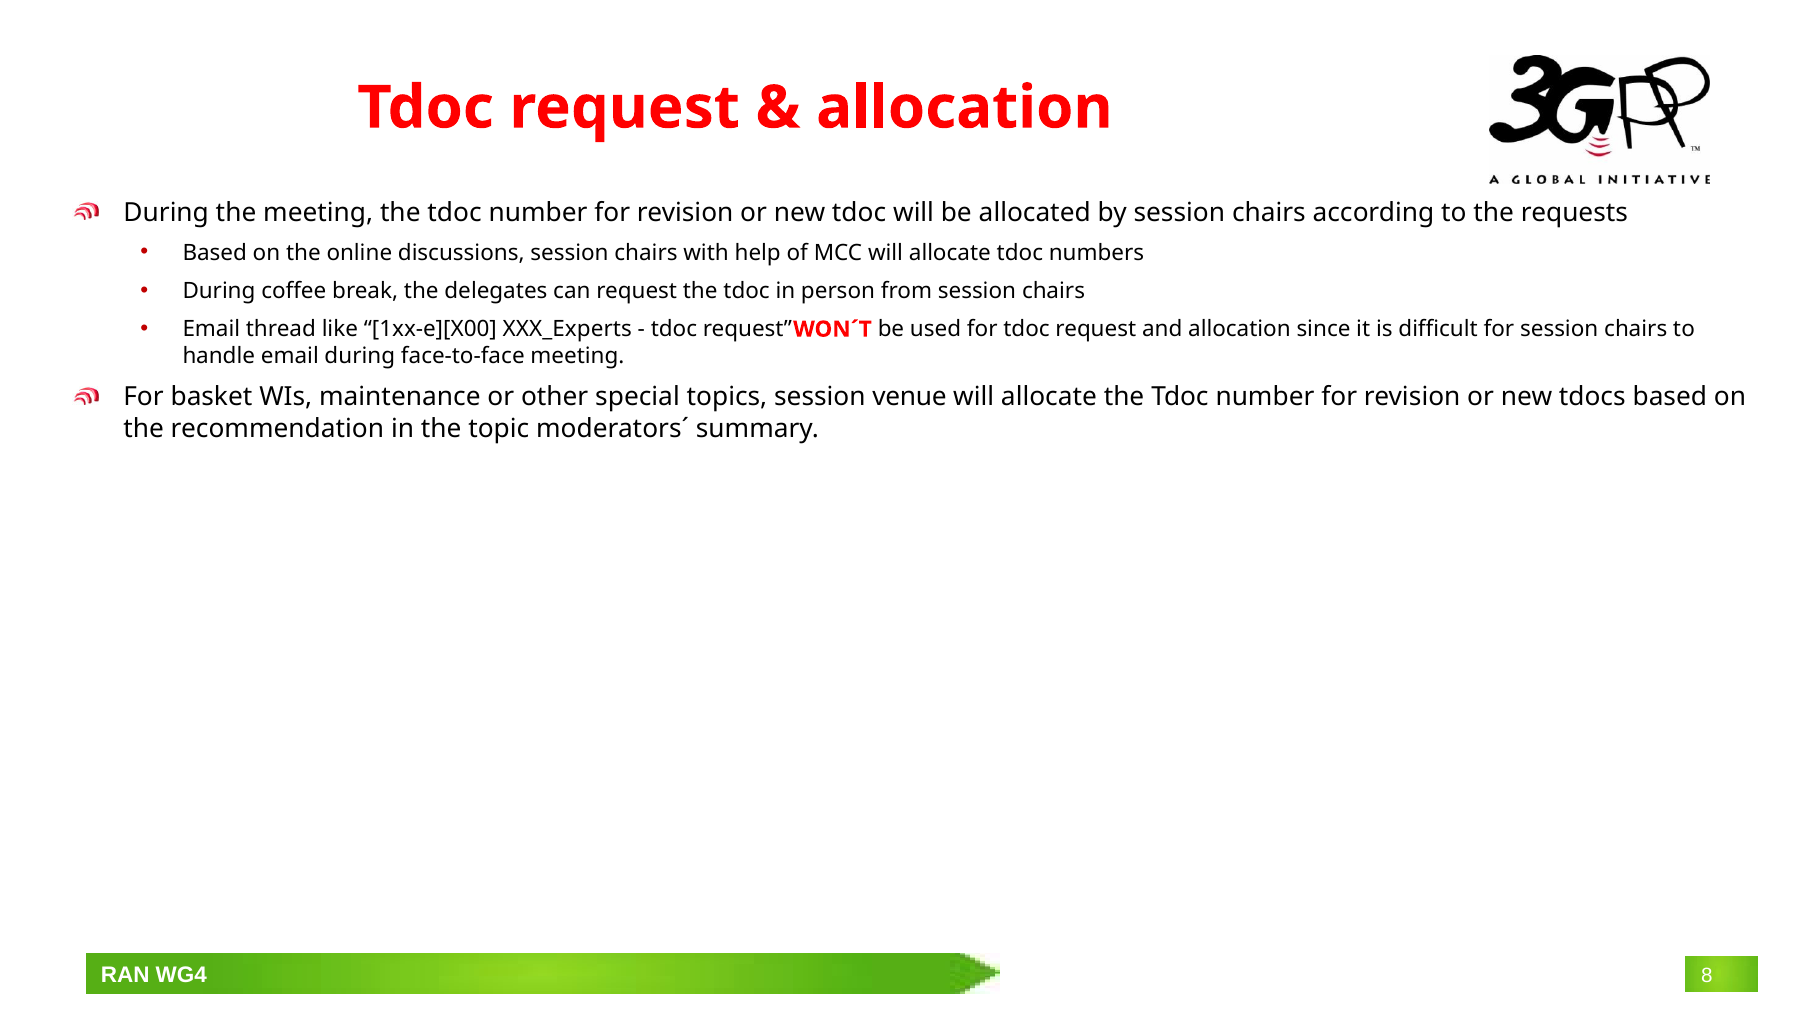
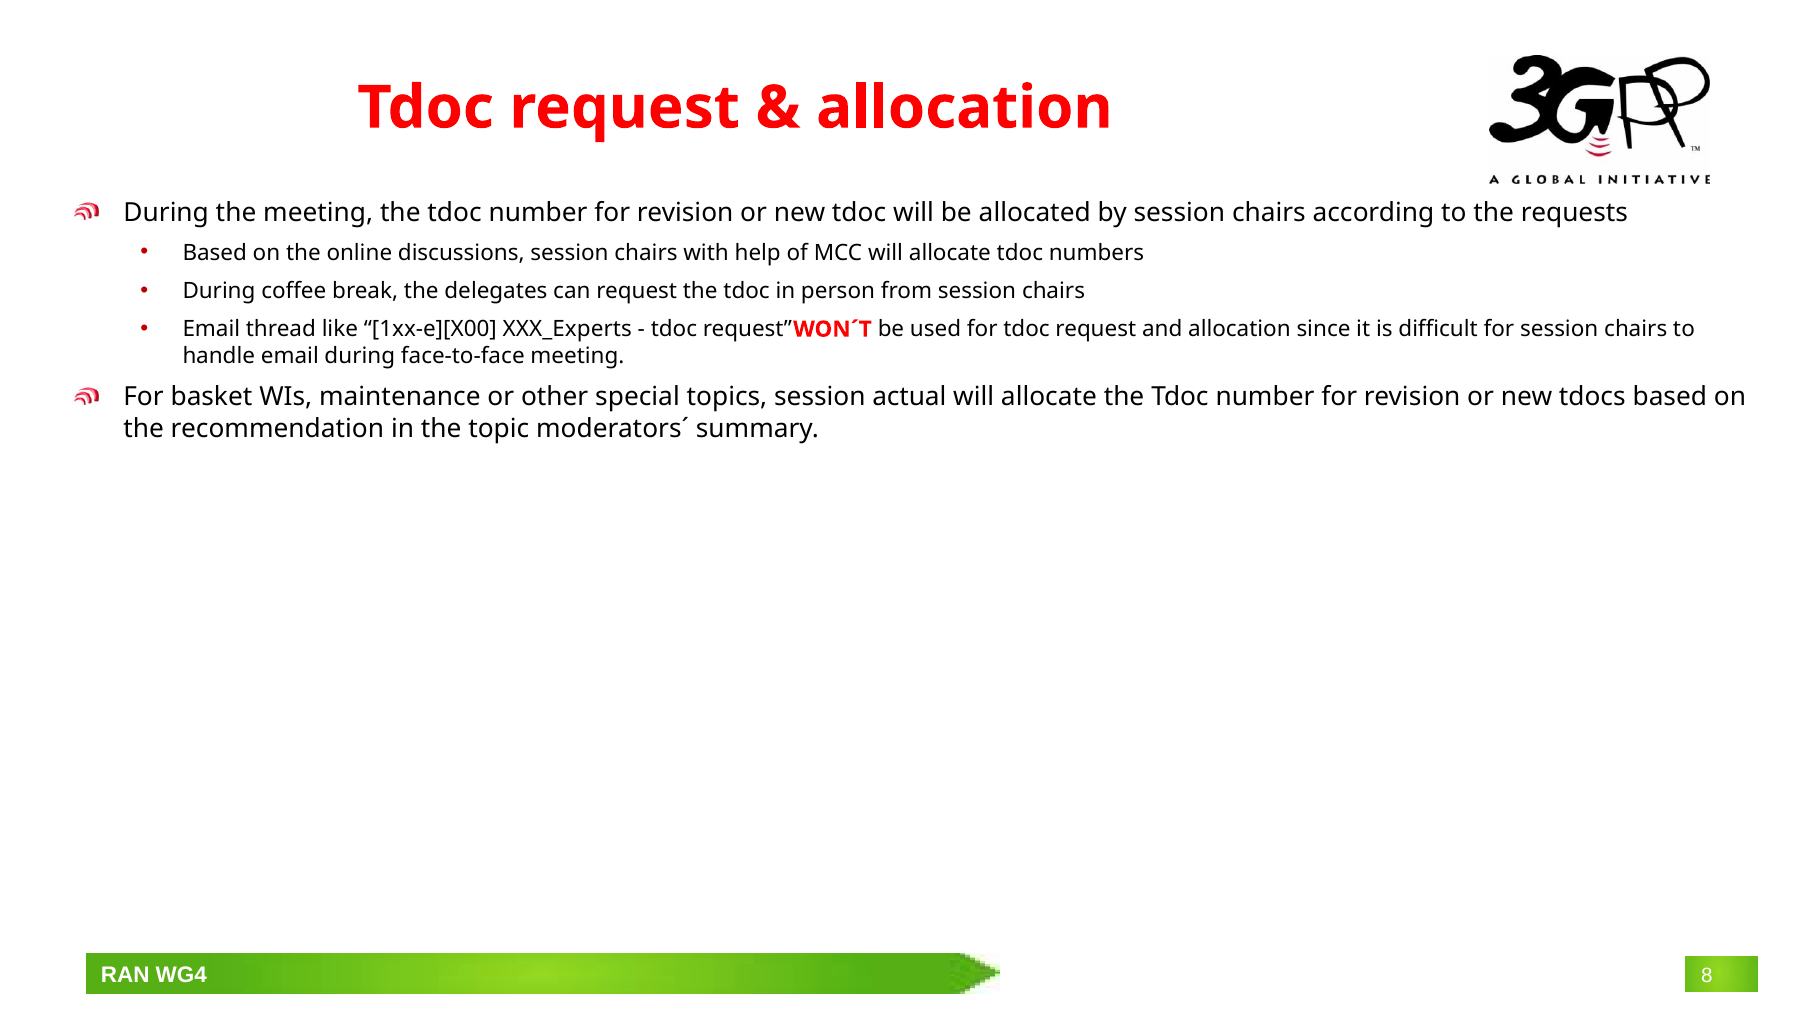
venue: venue -> actual
